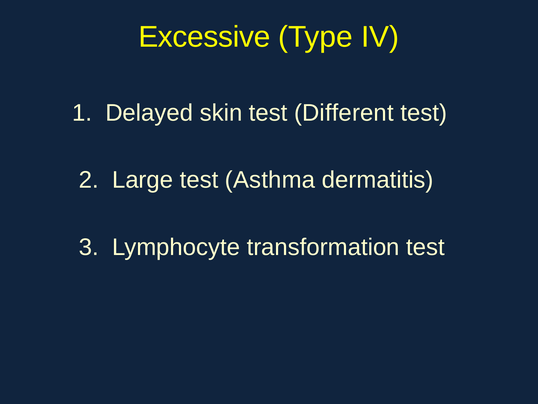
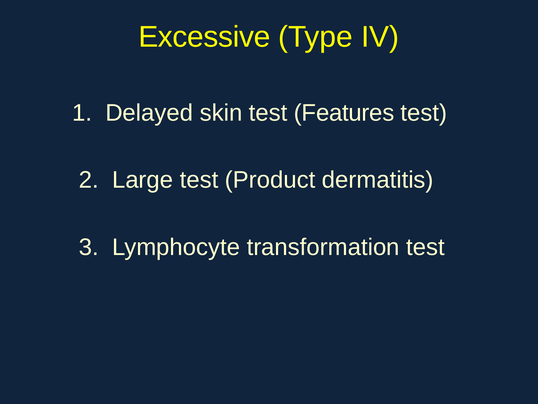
Different: Different -> Features
Asthma: Asthma -> Product
